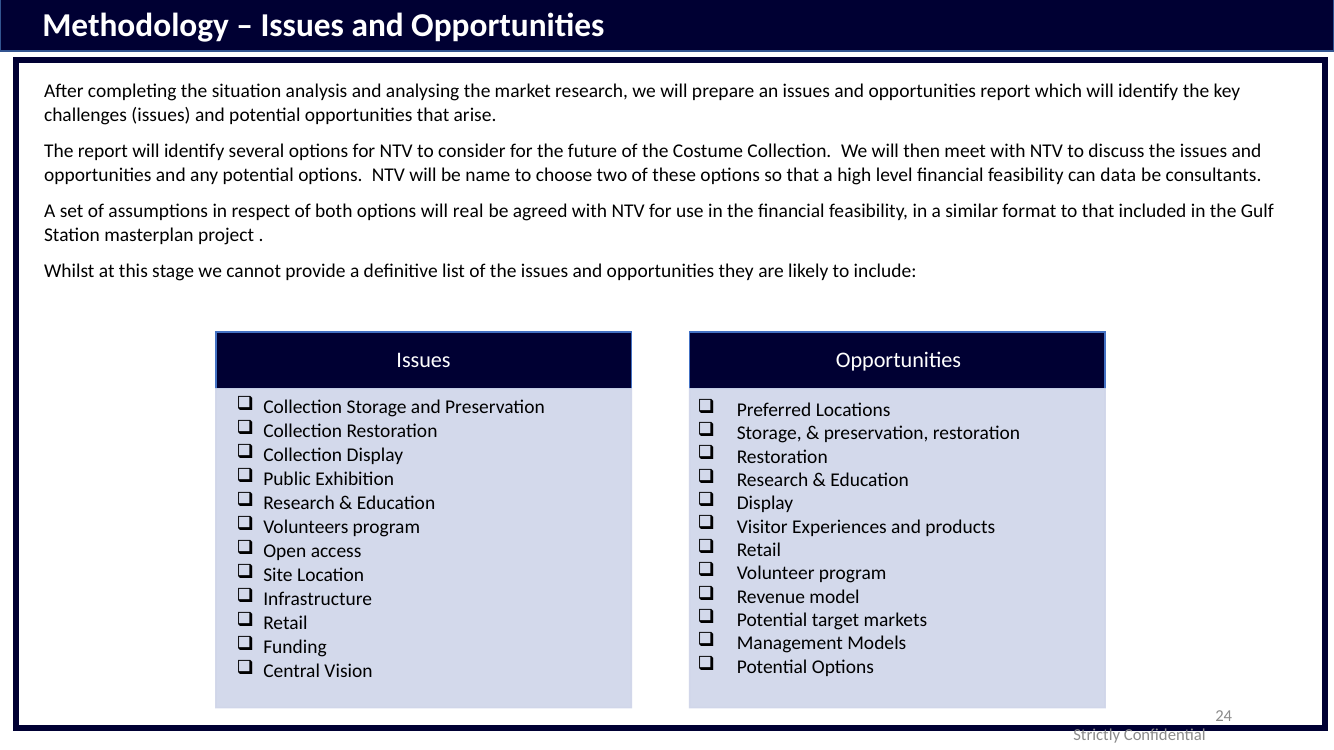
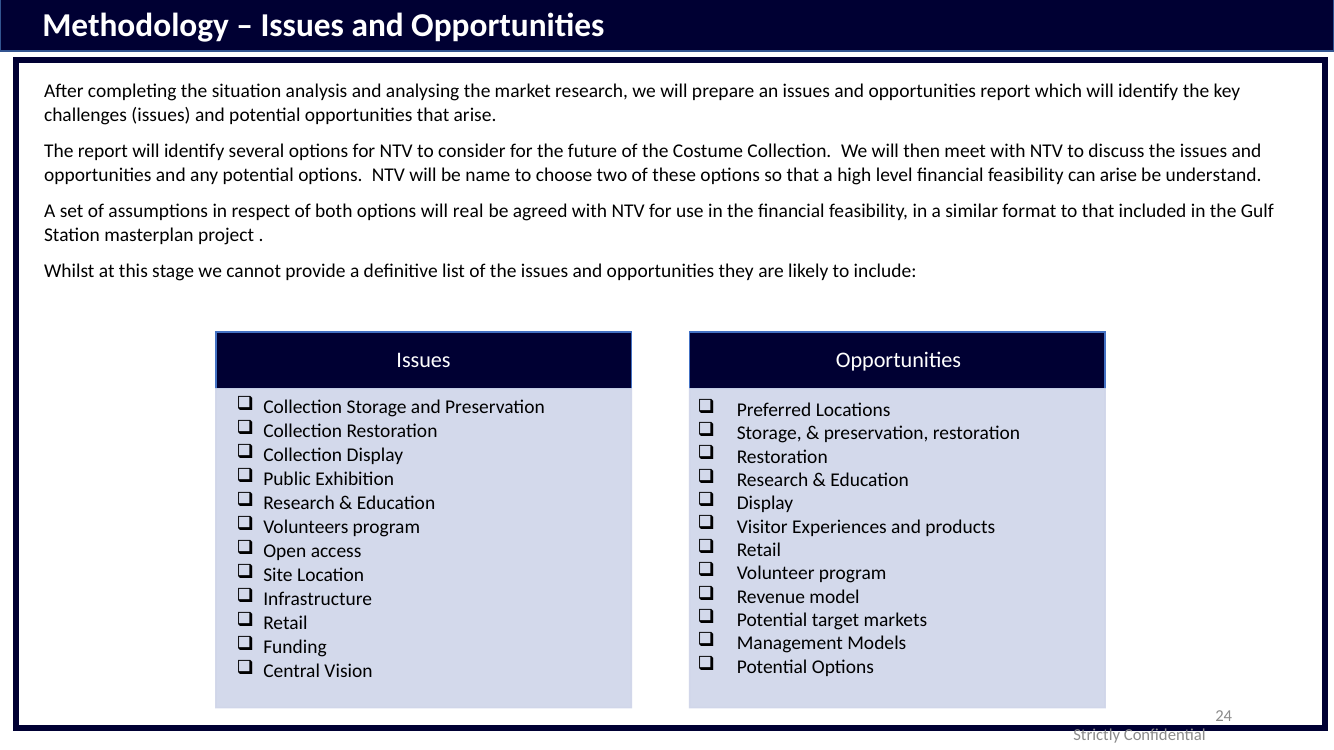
can data: data -> arise
consultants: consultants -> understand
